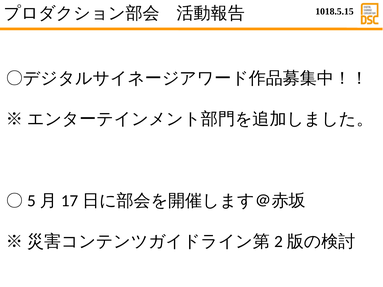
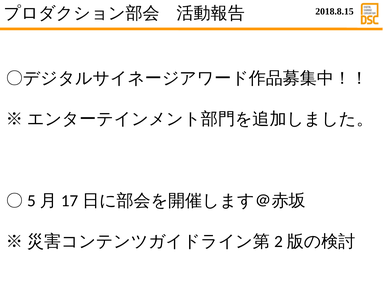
1018.5.15: 1018.5.15 -> 2018.8.15
